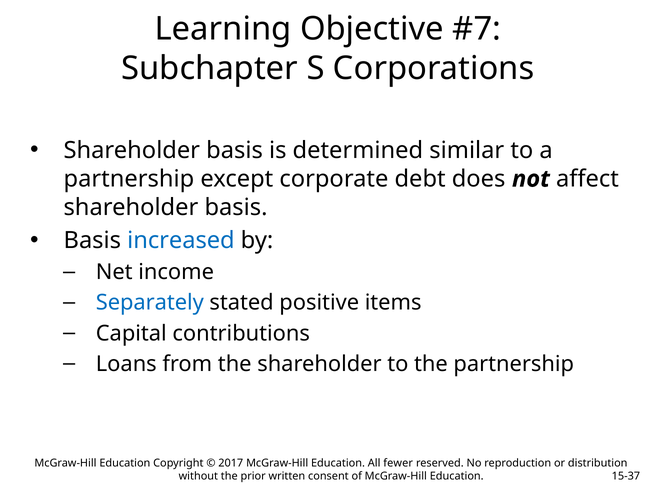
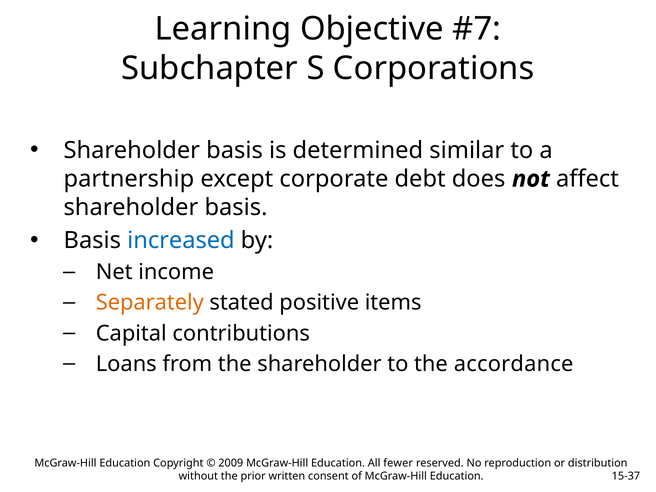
Separately colour: blue -> orange
the partnership: partnership -> accordance
2017: 2017 -> 2009
